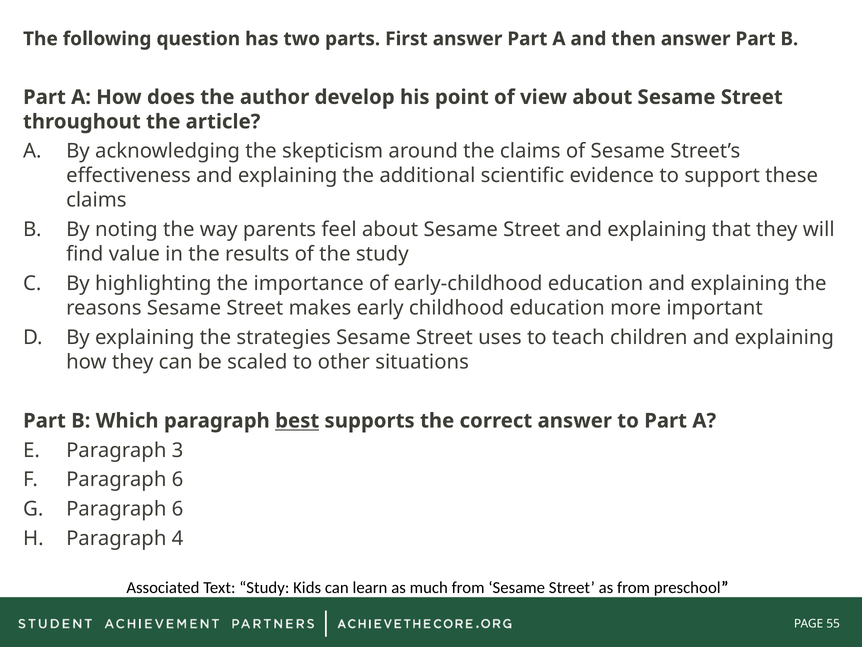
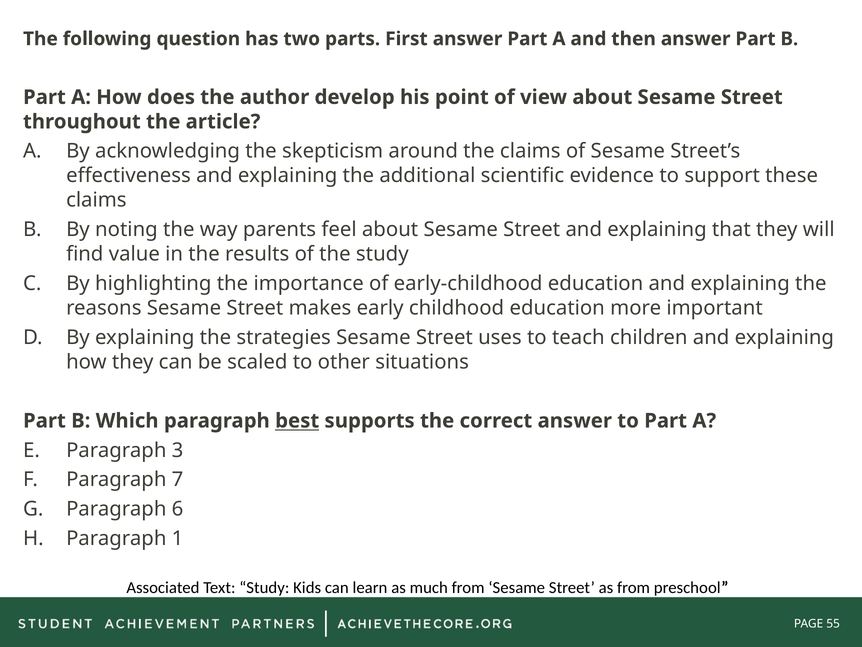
6 at (178, 479): 6 -> 7
4: 4 -> 1
